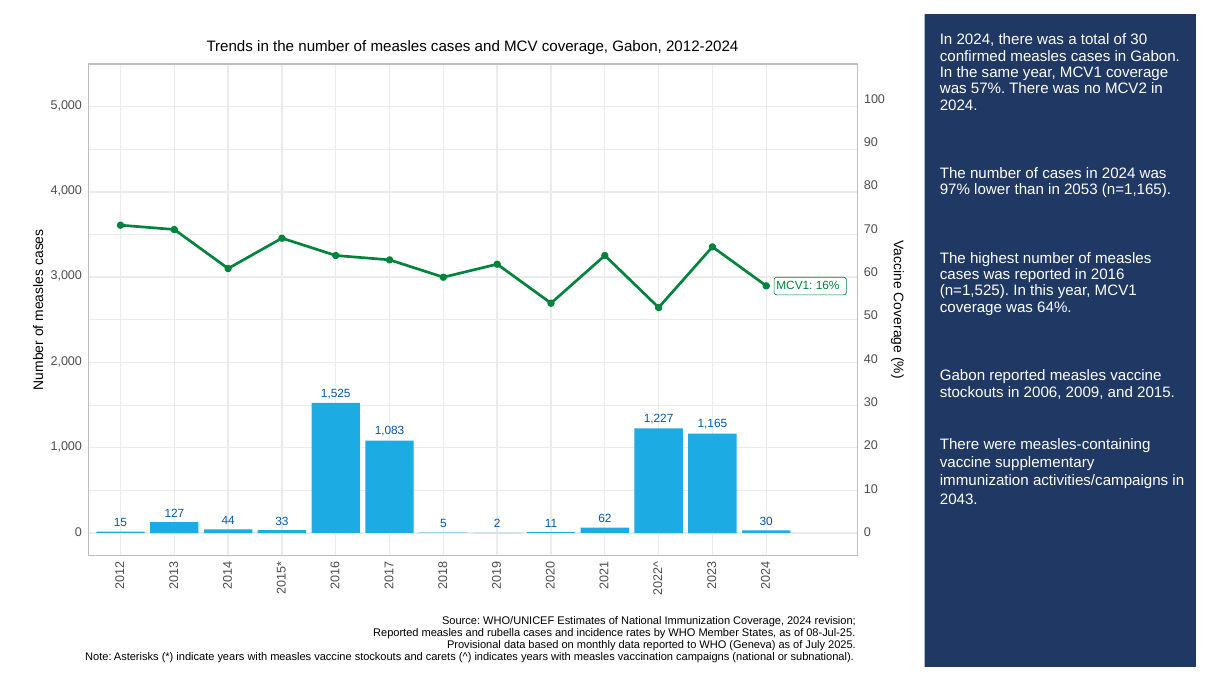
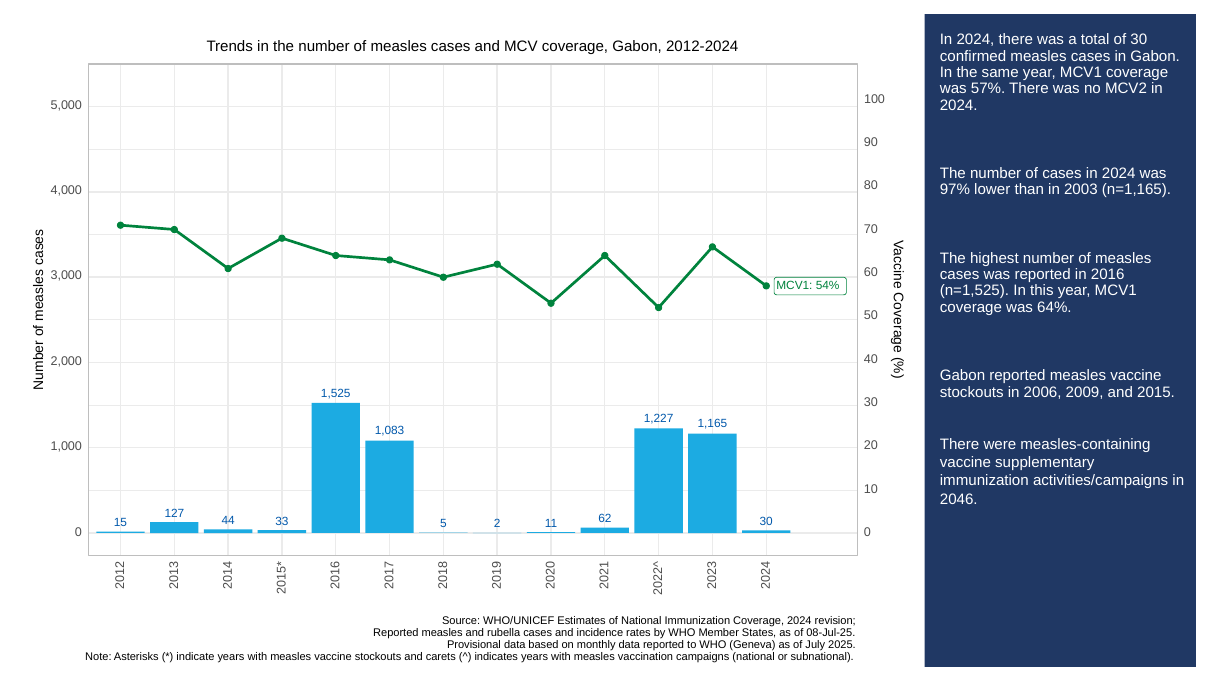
2053: 2053 -> 2003
16%: 16% -> 54%
2043: 2043 -> 2046
